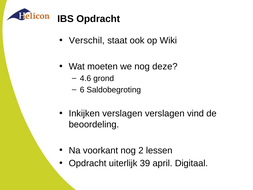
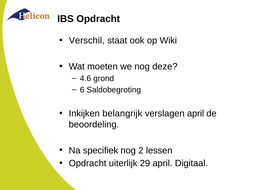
Inkijken verslagen: verslagen -> belangrijk
verslagen vind: vind -> april
voorkant: voorkant -> specifiek
39: 39 -> 29
